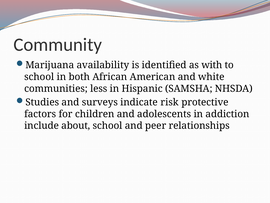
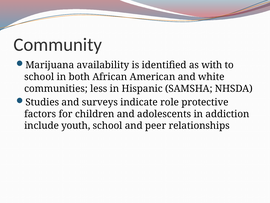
risk: risk -> role
about: about -> youth
